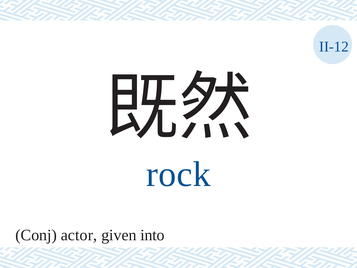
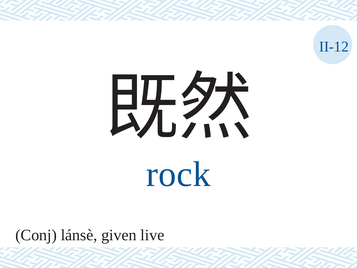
actor: actor -> lánsè
into: into -> live
